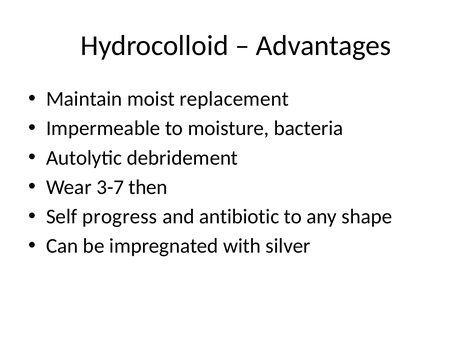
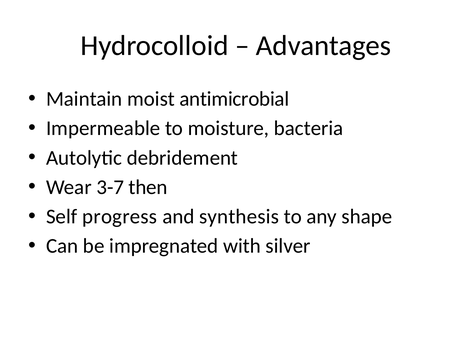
replacement: replacement -> antimicrobial
antibiotic: antibiotic -> synthesis
